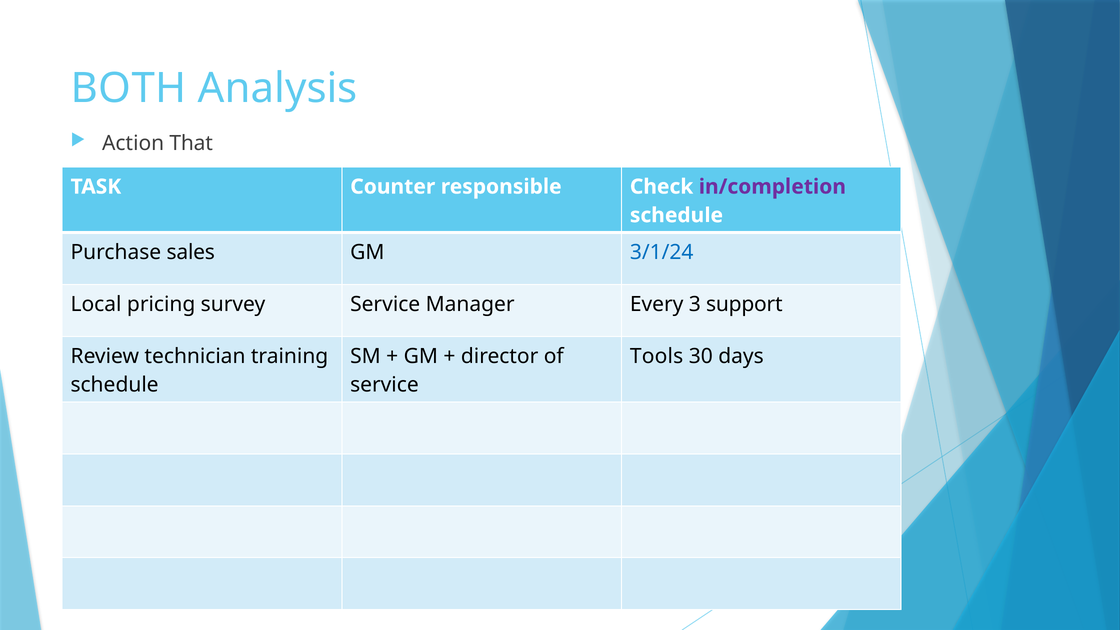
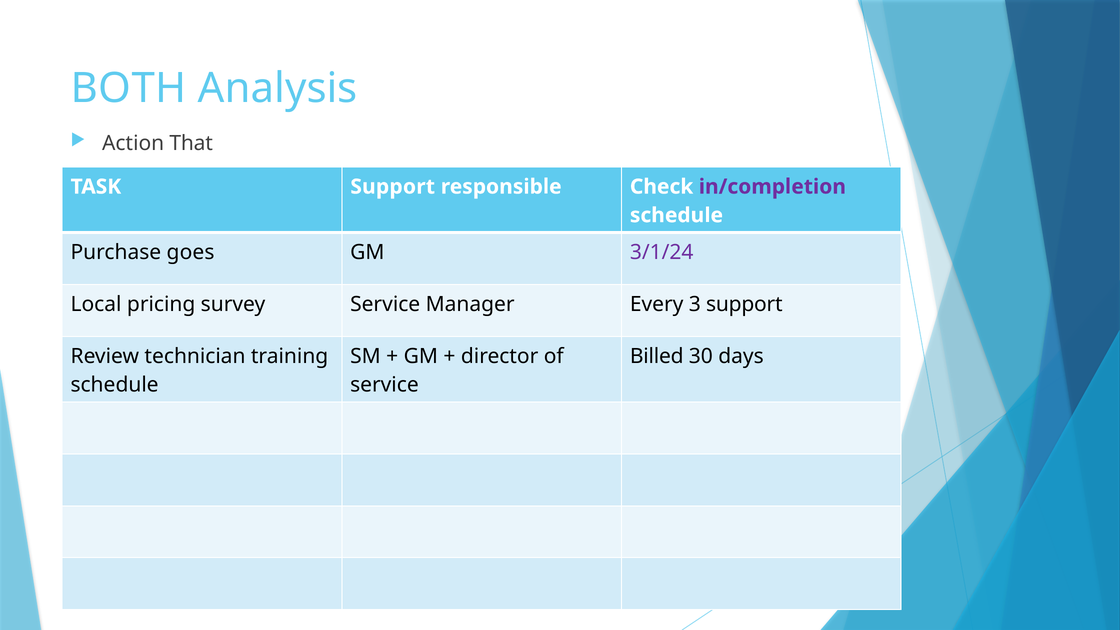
TASK Counter: Counter -> Support
sales: sales -> goes
3/1/24 colour: blue -> purple
Tools: Tools -> Billed
